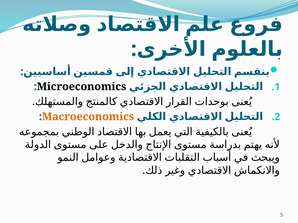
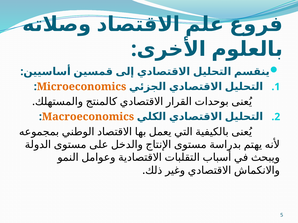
Microeconomics colour: black -> orange
